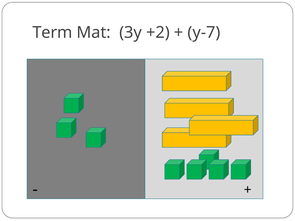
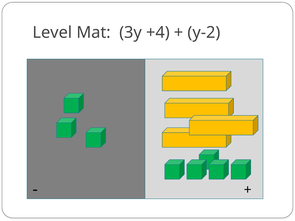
Term: Term -> Level
+2: +2 -> +4
y-7: y-7 -> y-2
